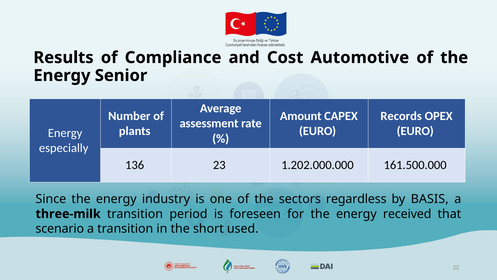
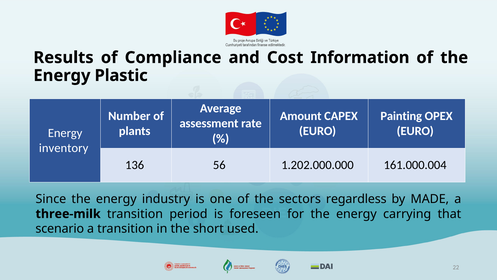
Automotive: Automotive -> Information
Senior: Senior -> Plastic
Records: Records -> Painting
especially: especially -> inventory
23: 23 -> 56
161.500.000: 161.500.000 -> 161.000.004
BASIS: BASIS -> MADE
received: received -> carrying
